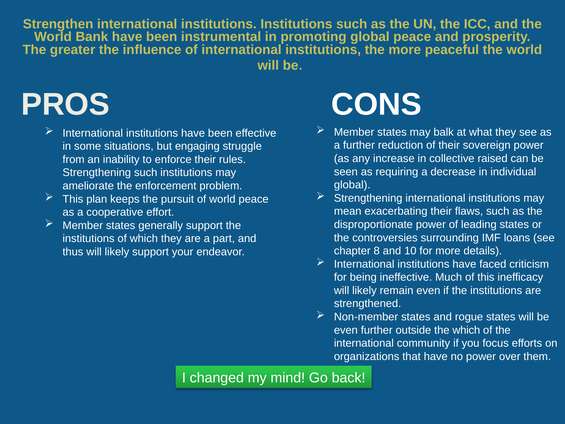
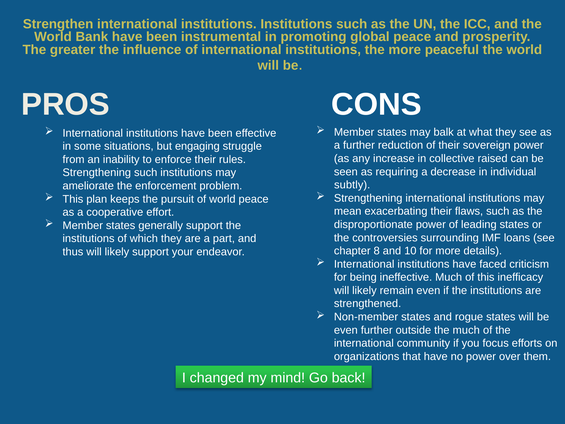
global at (352, 185): global -> subtly
the which: which -> much
